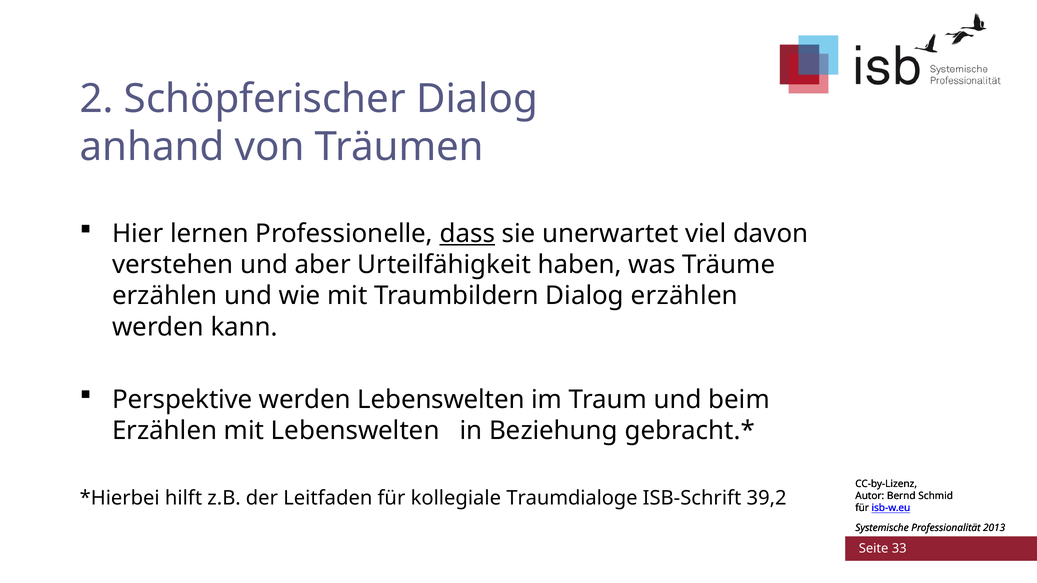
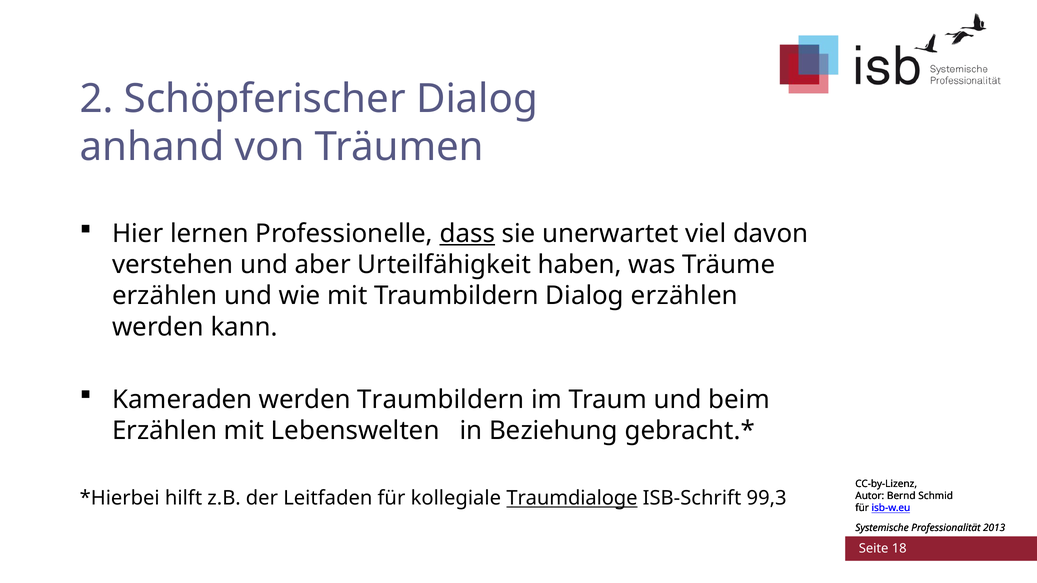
Perspektive: Perspektive -> Kameraden
werden Lebenswelten: Lebenswelten -> Traumbildern
Traumdialoge underline: none -> present
39,2: 39,2 -> 99,3
33: 33 -> 18
